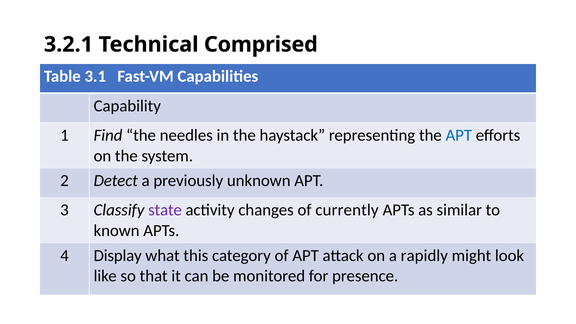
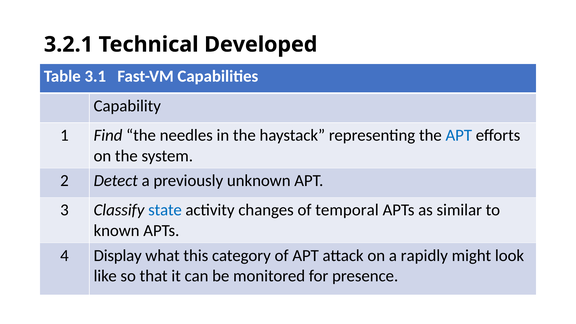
Comprised: Comprised -> Developed
state colour: purple -> blue
currently: currently -> temporal
